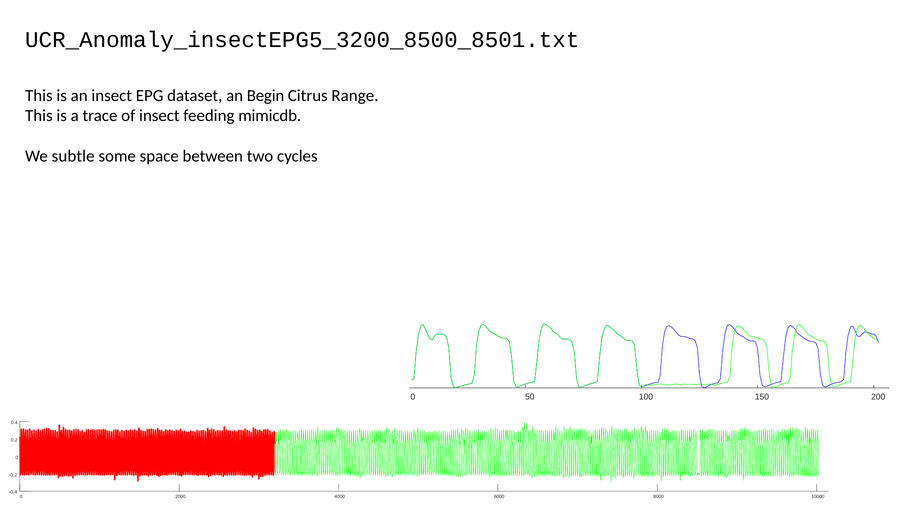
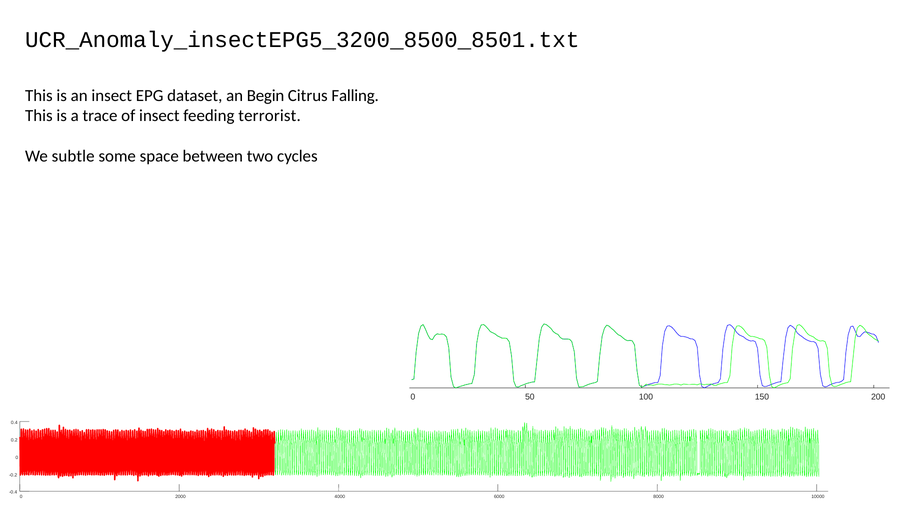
Range: Range -> Falling
mimicdb: mimicdb -> terrorist
